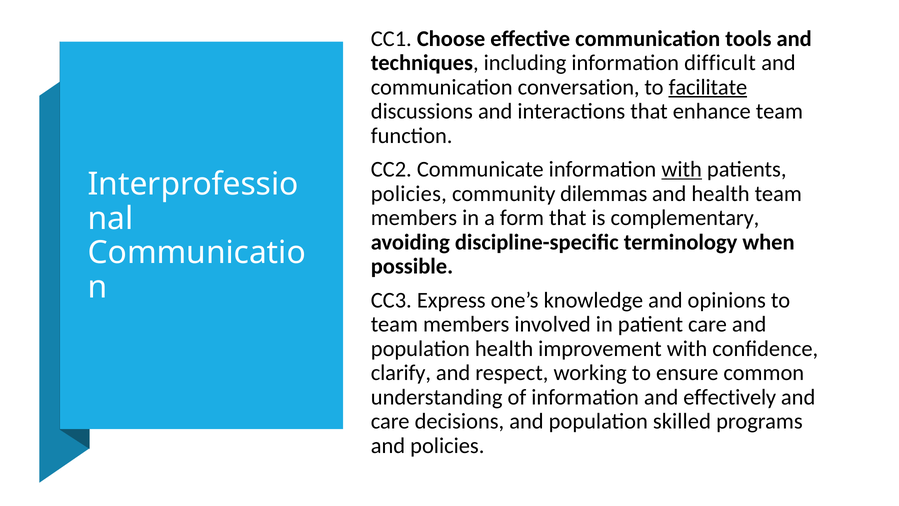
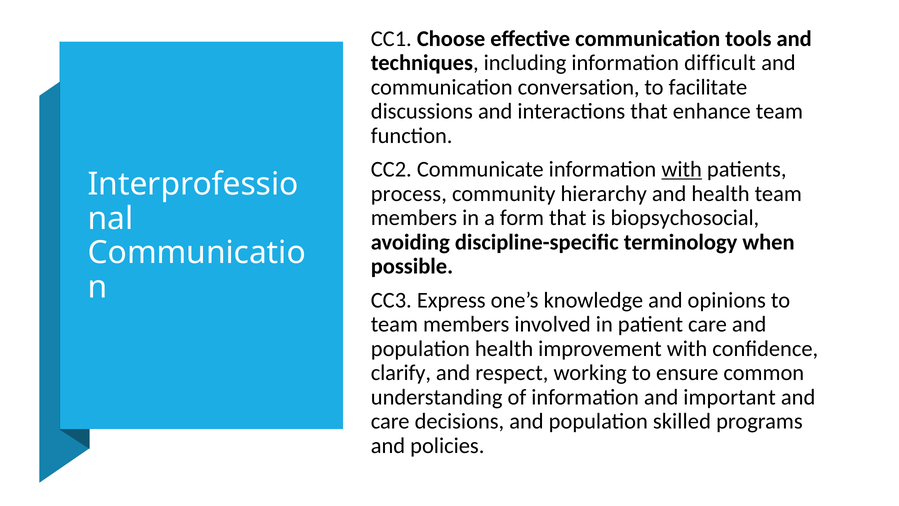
facilitate underline: present -> none
policies at (409, 193): policies -> process
dilemmas: dilemmas -> hierarchy
complementary: complementary -> biopsychosocial
effectively: effectively -> important
